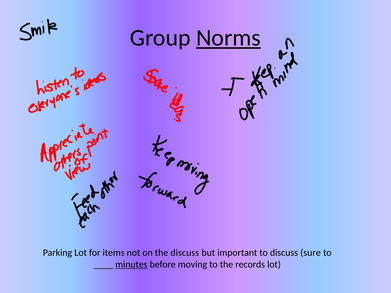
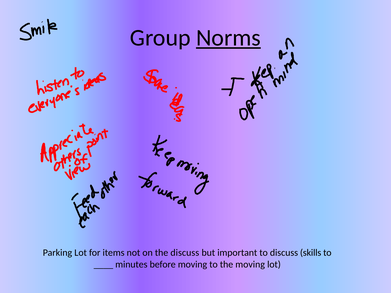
sure: sure -> skills
minutes underline: present -> none
the records: records -> moving
